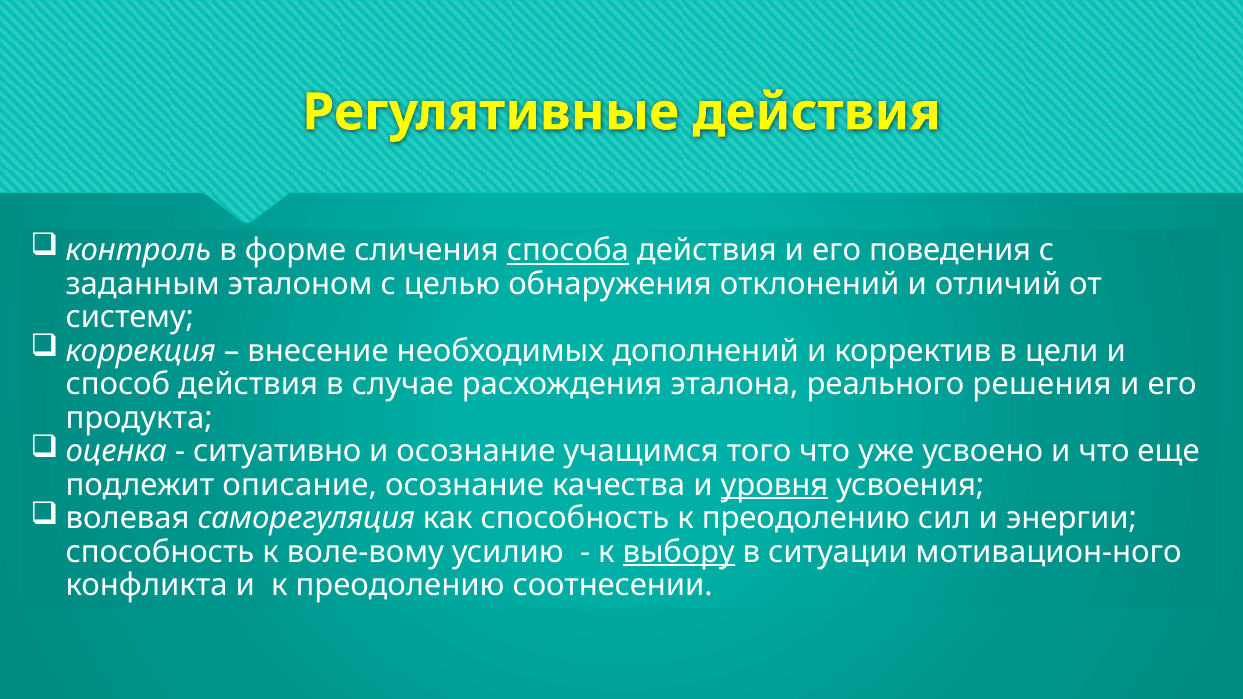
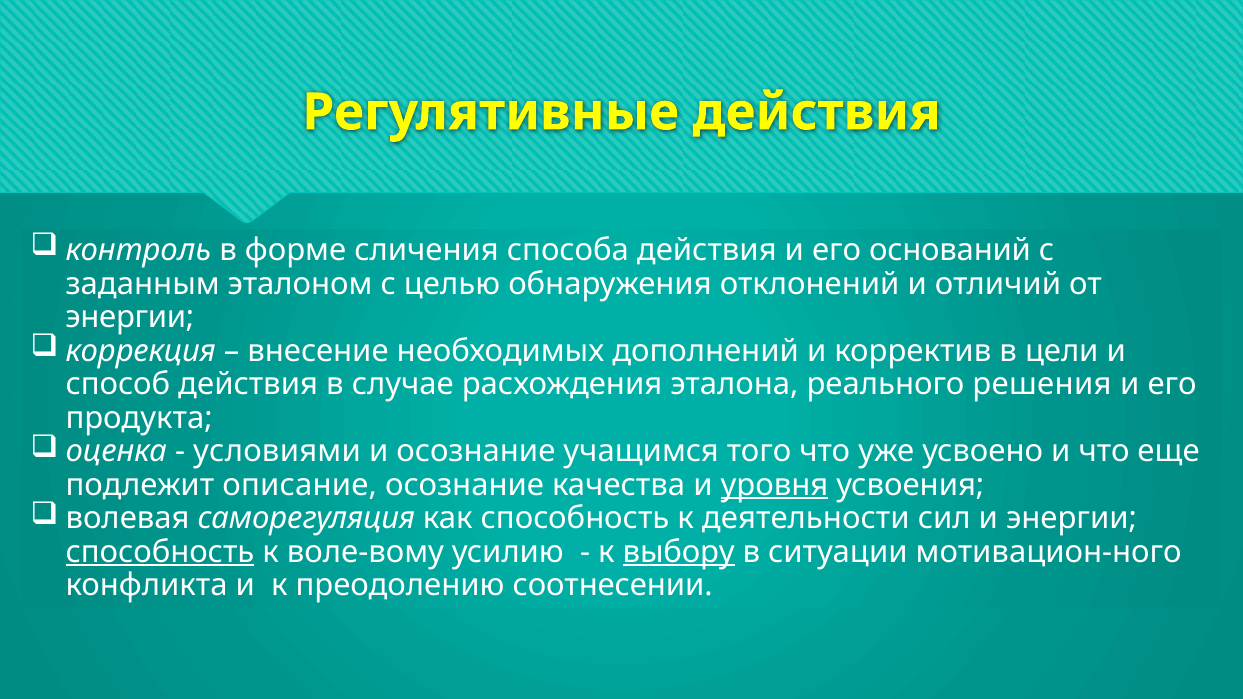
способа underline: present -> none
поведения: поведения -> оснований
систему at (130, 317): систему -> энергии
ситуативно: ситуативно -> условиями
способность к преодолению: преодолению -> деятельности
способность at (160, 552) underline: none -> present
